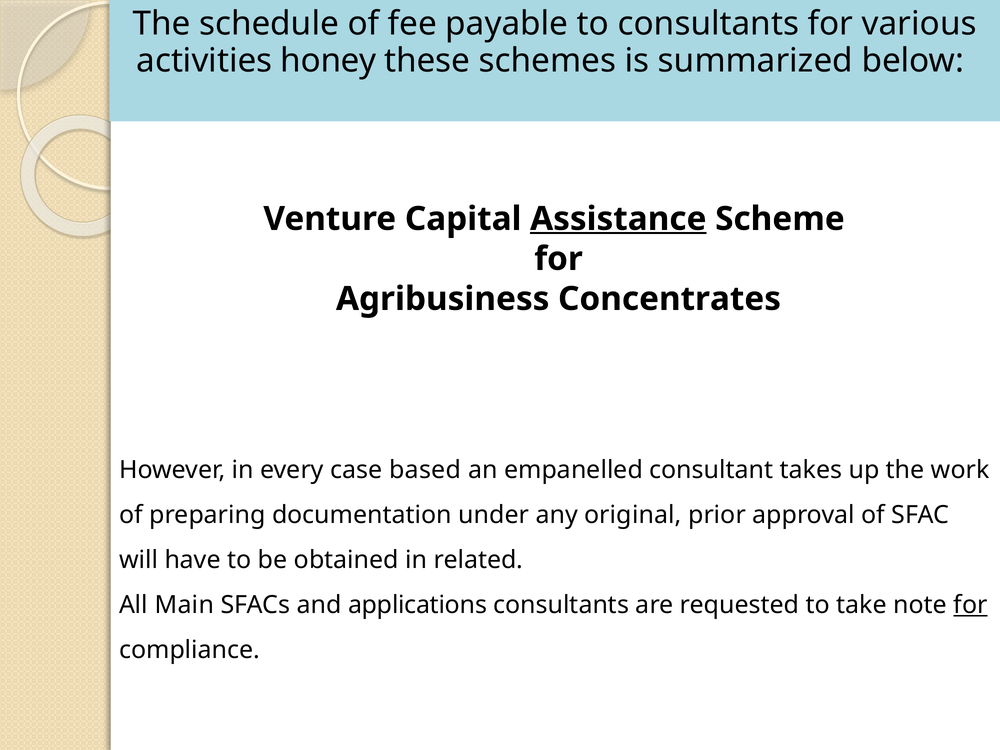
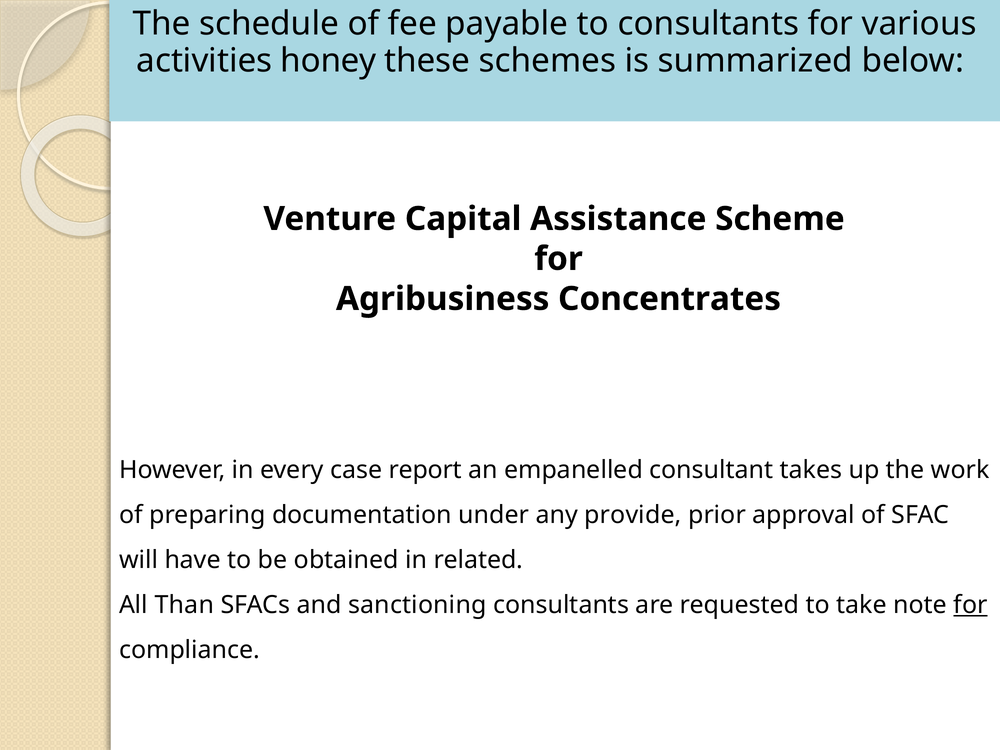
Assistance underline: present -> none
based: based -> report
original: original -> provide
Main: Main -> Than
applications: applications -> sanctioning
